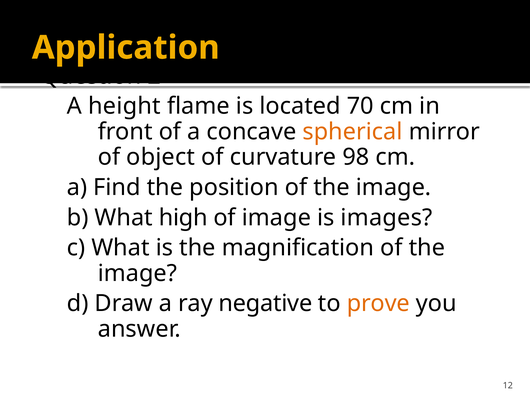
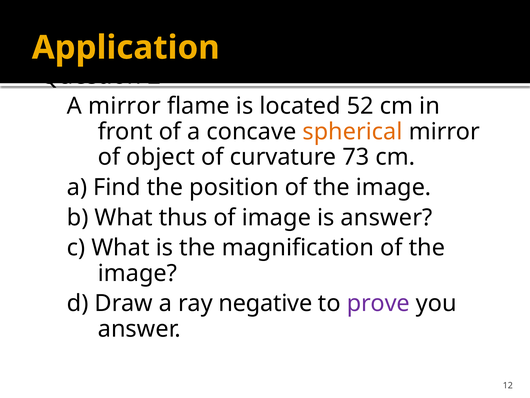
A height: height -> mirror
70: 70 -> 52
98: 98 -> 73
high: high -> thus
is images: images -> answer
prove colour: orange -> purple
